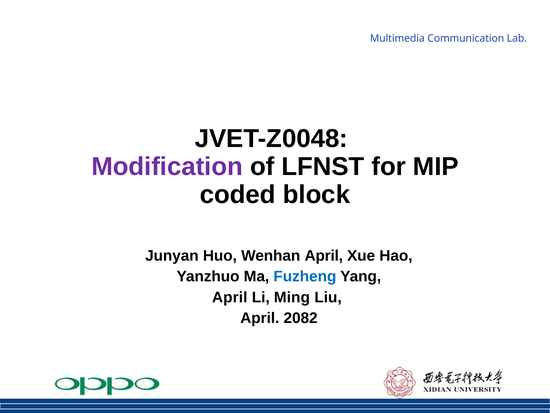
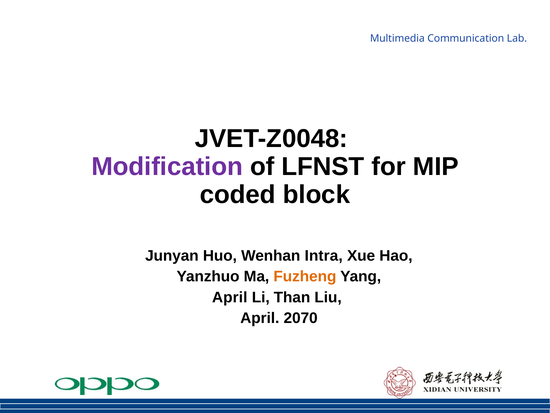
Wenhan April: April -> Intra
Fuzheng colour: blue -> orange
Ming: Ming -> Than
2082: 2082 -> 2070
